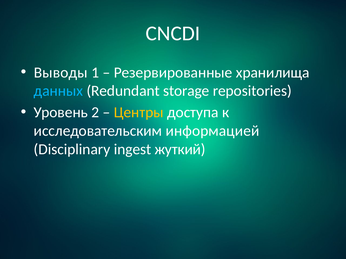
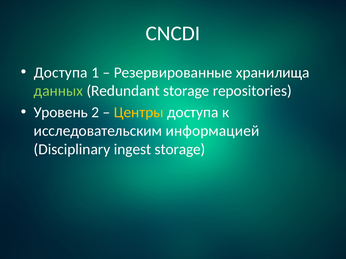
Выводы at (61, 73): Выводы -> Доступа
данных colour: light blue -> light green
ingest жуткий: жуткий -> storage
